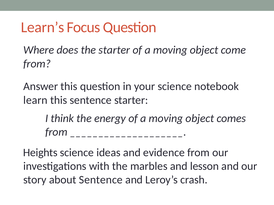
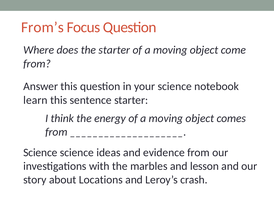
Learn’s: Learn’s -> From’s
Heights at (40, 153): Heights -> Science
about Sentence: Sentence -> Locations
